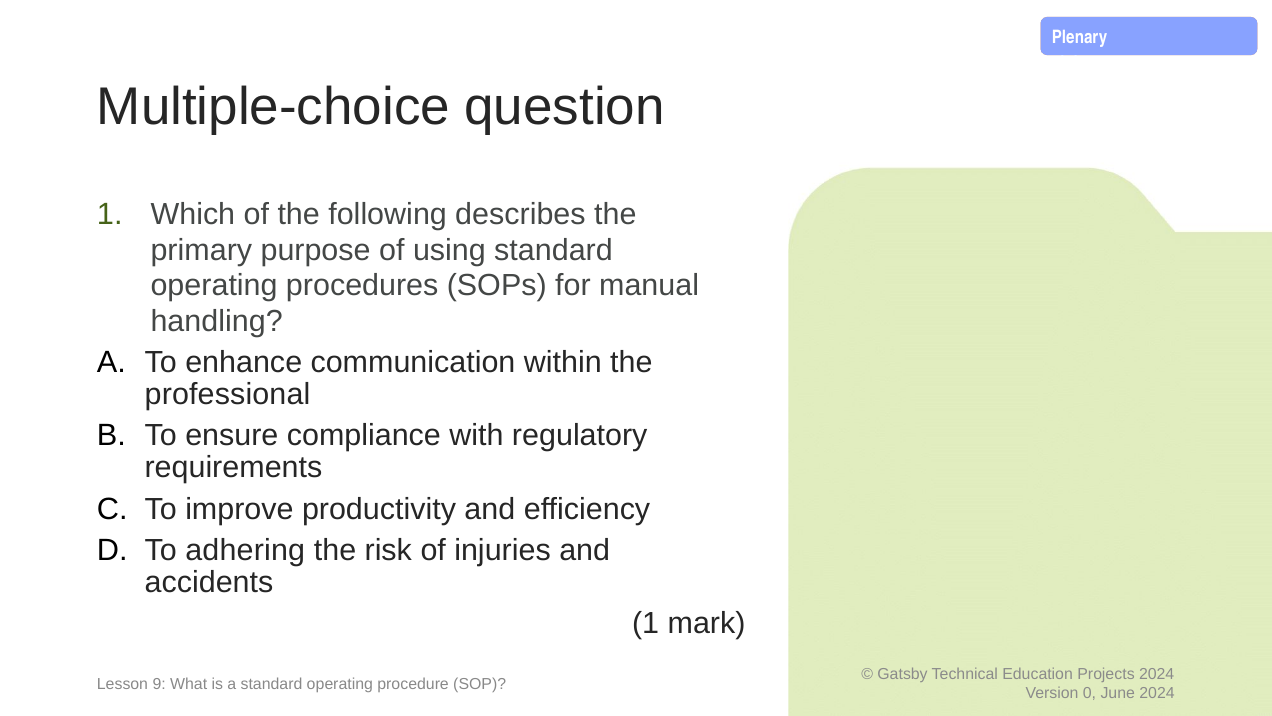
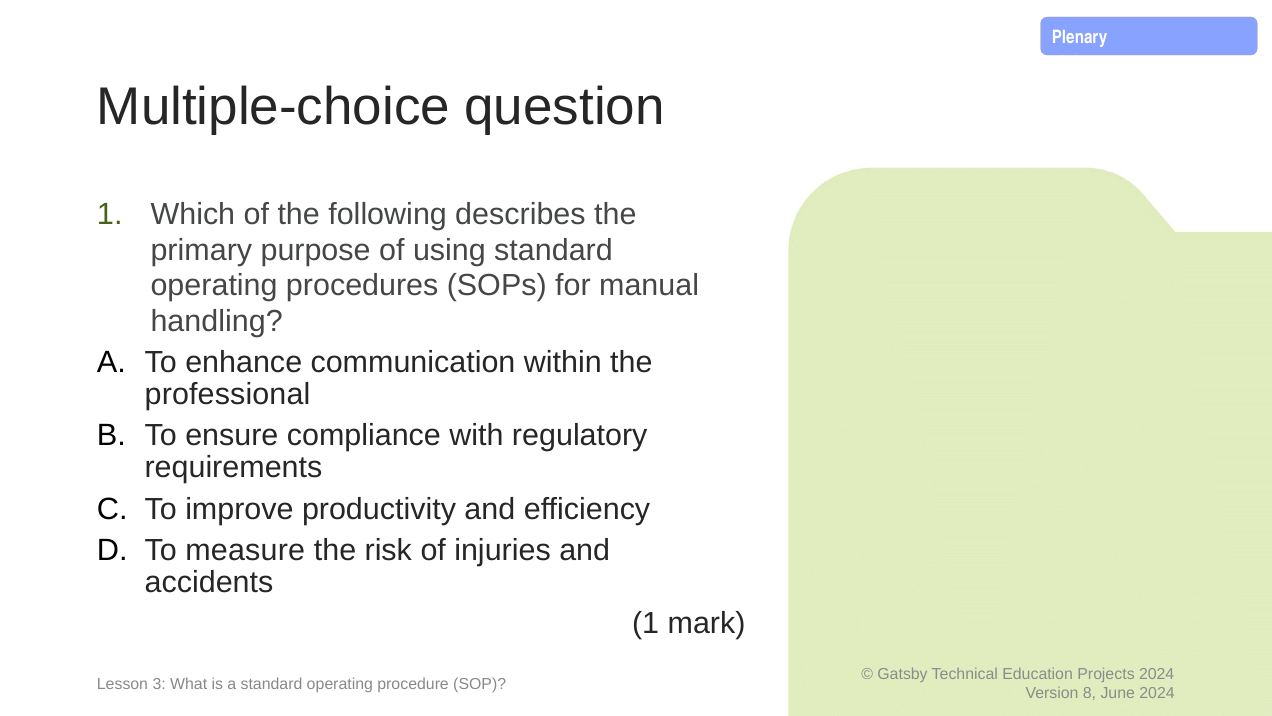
adhering: adhering -> measure
9: 9 -> 3
0: 0 -> 8
